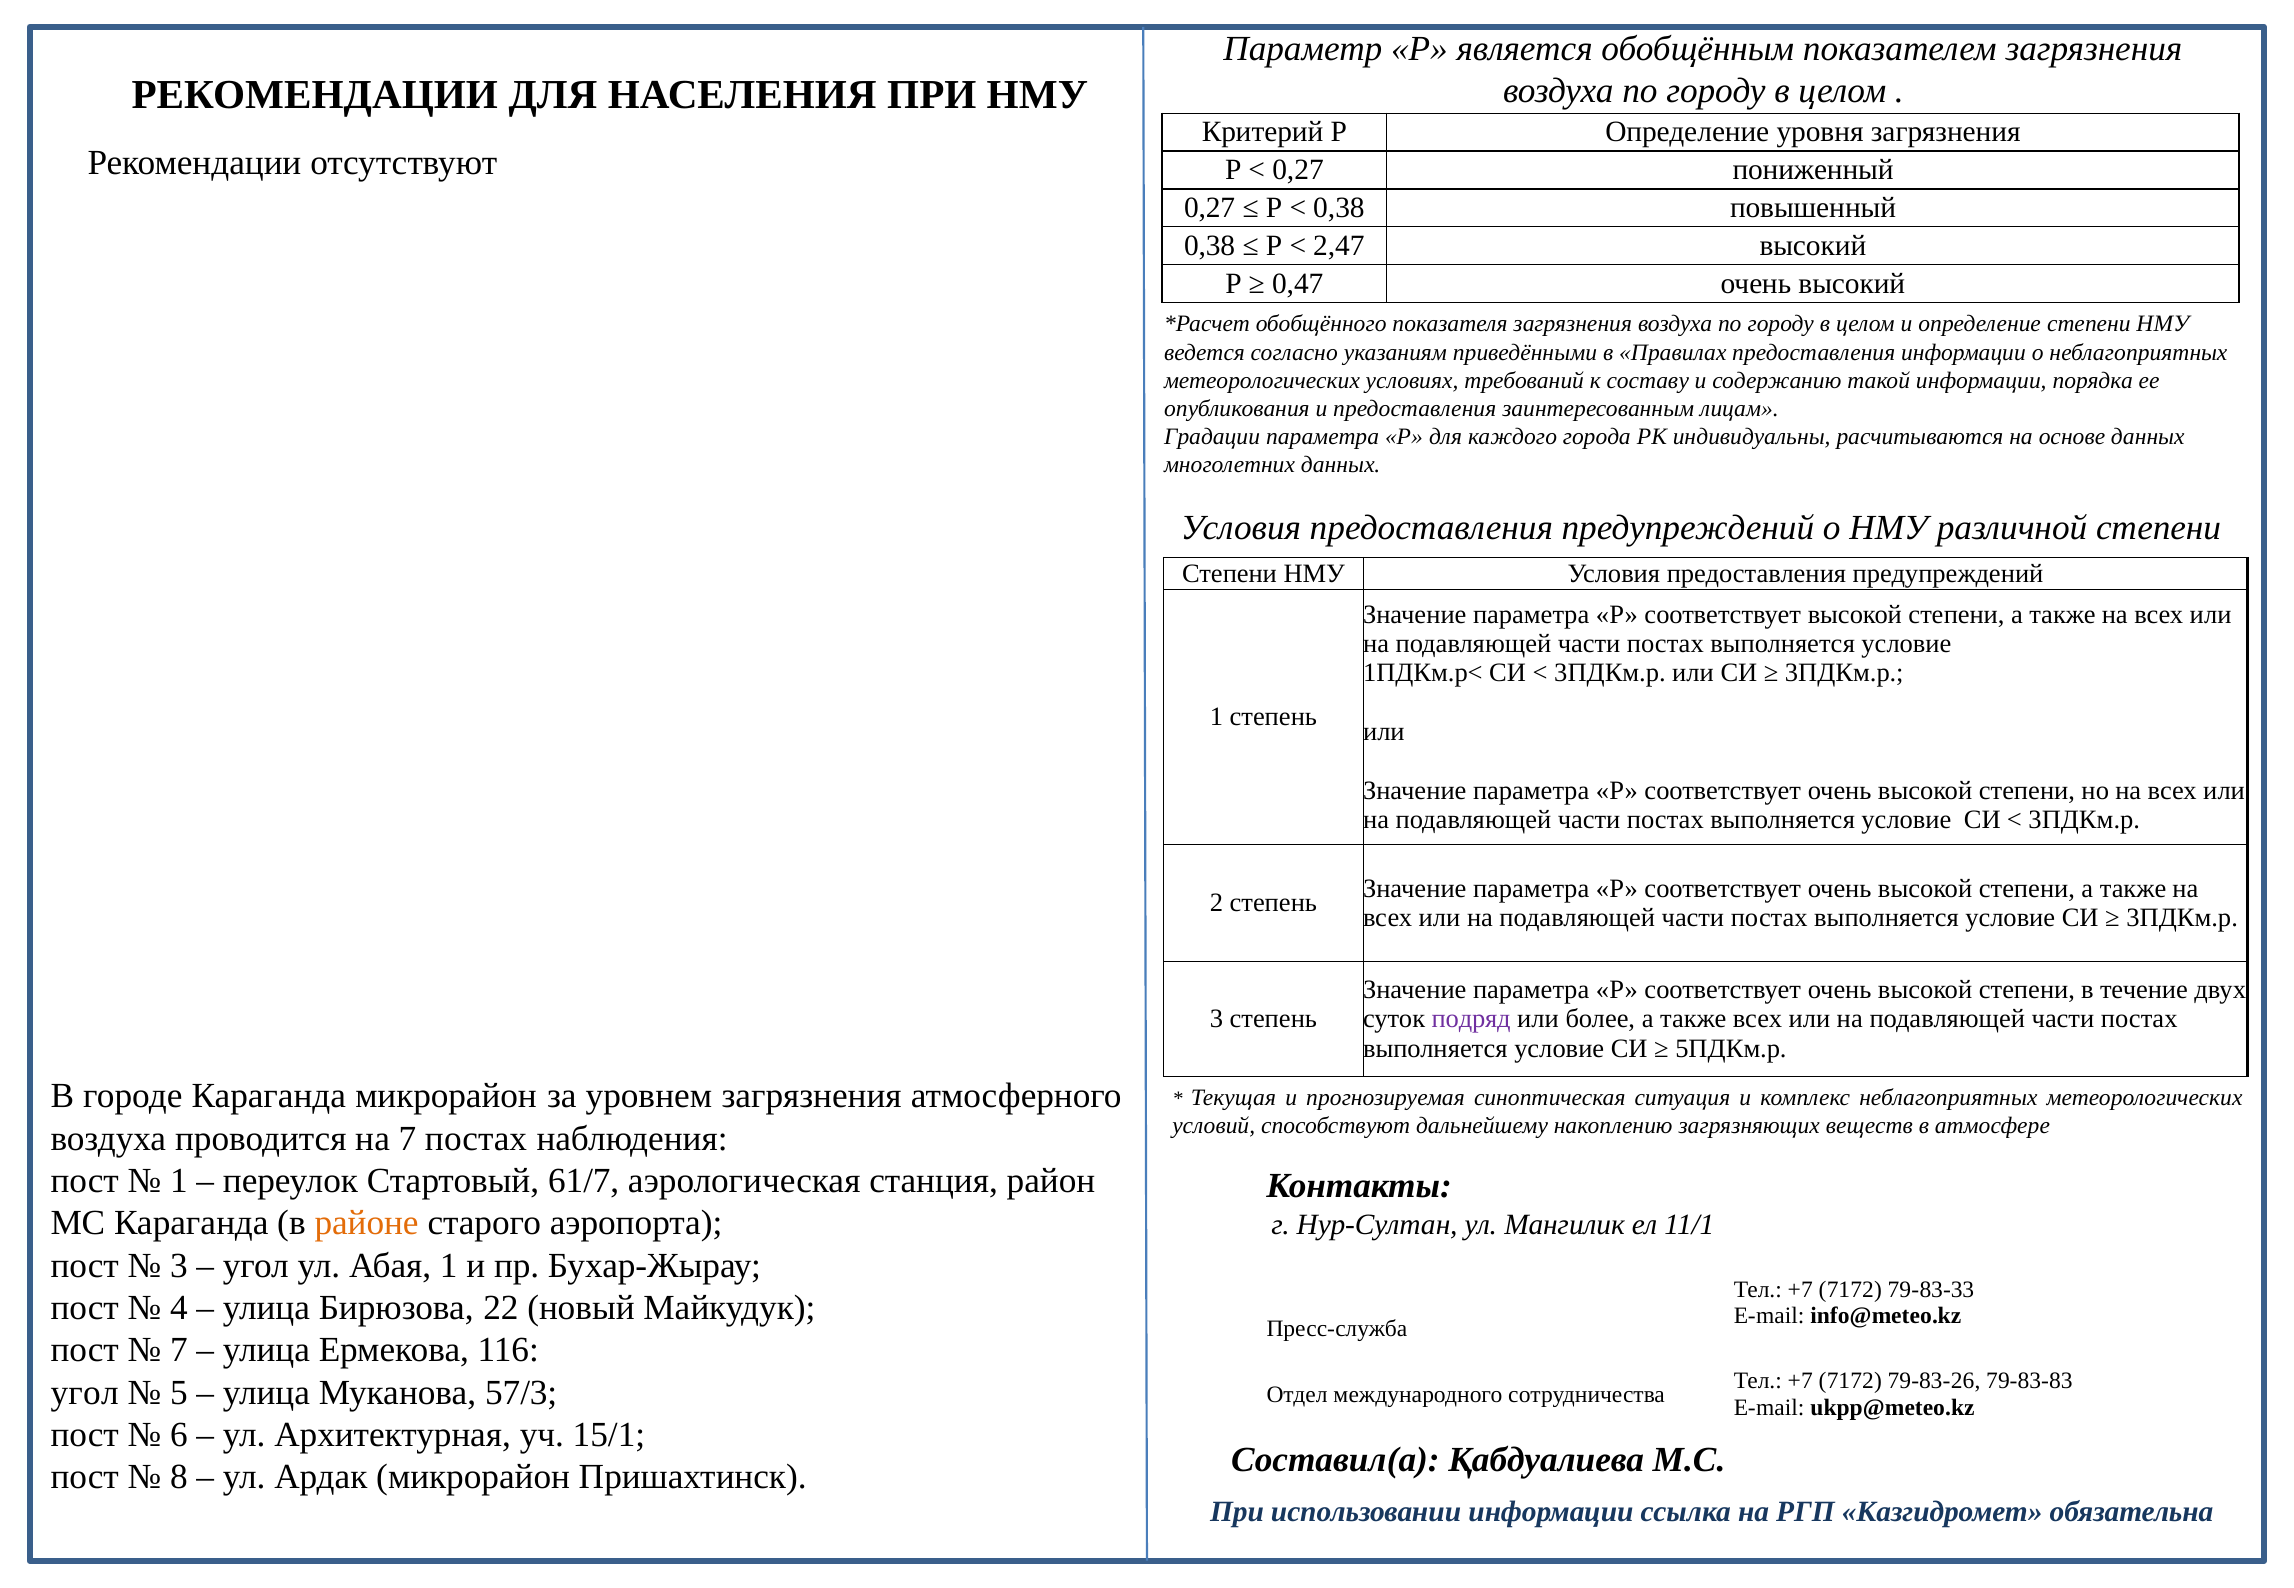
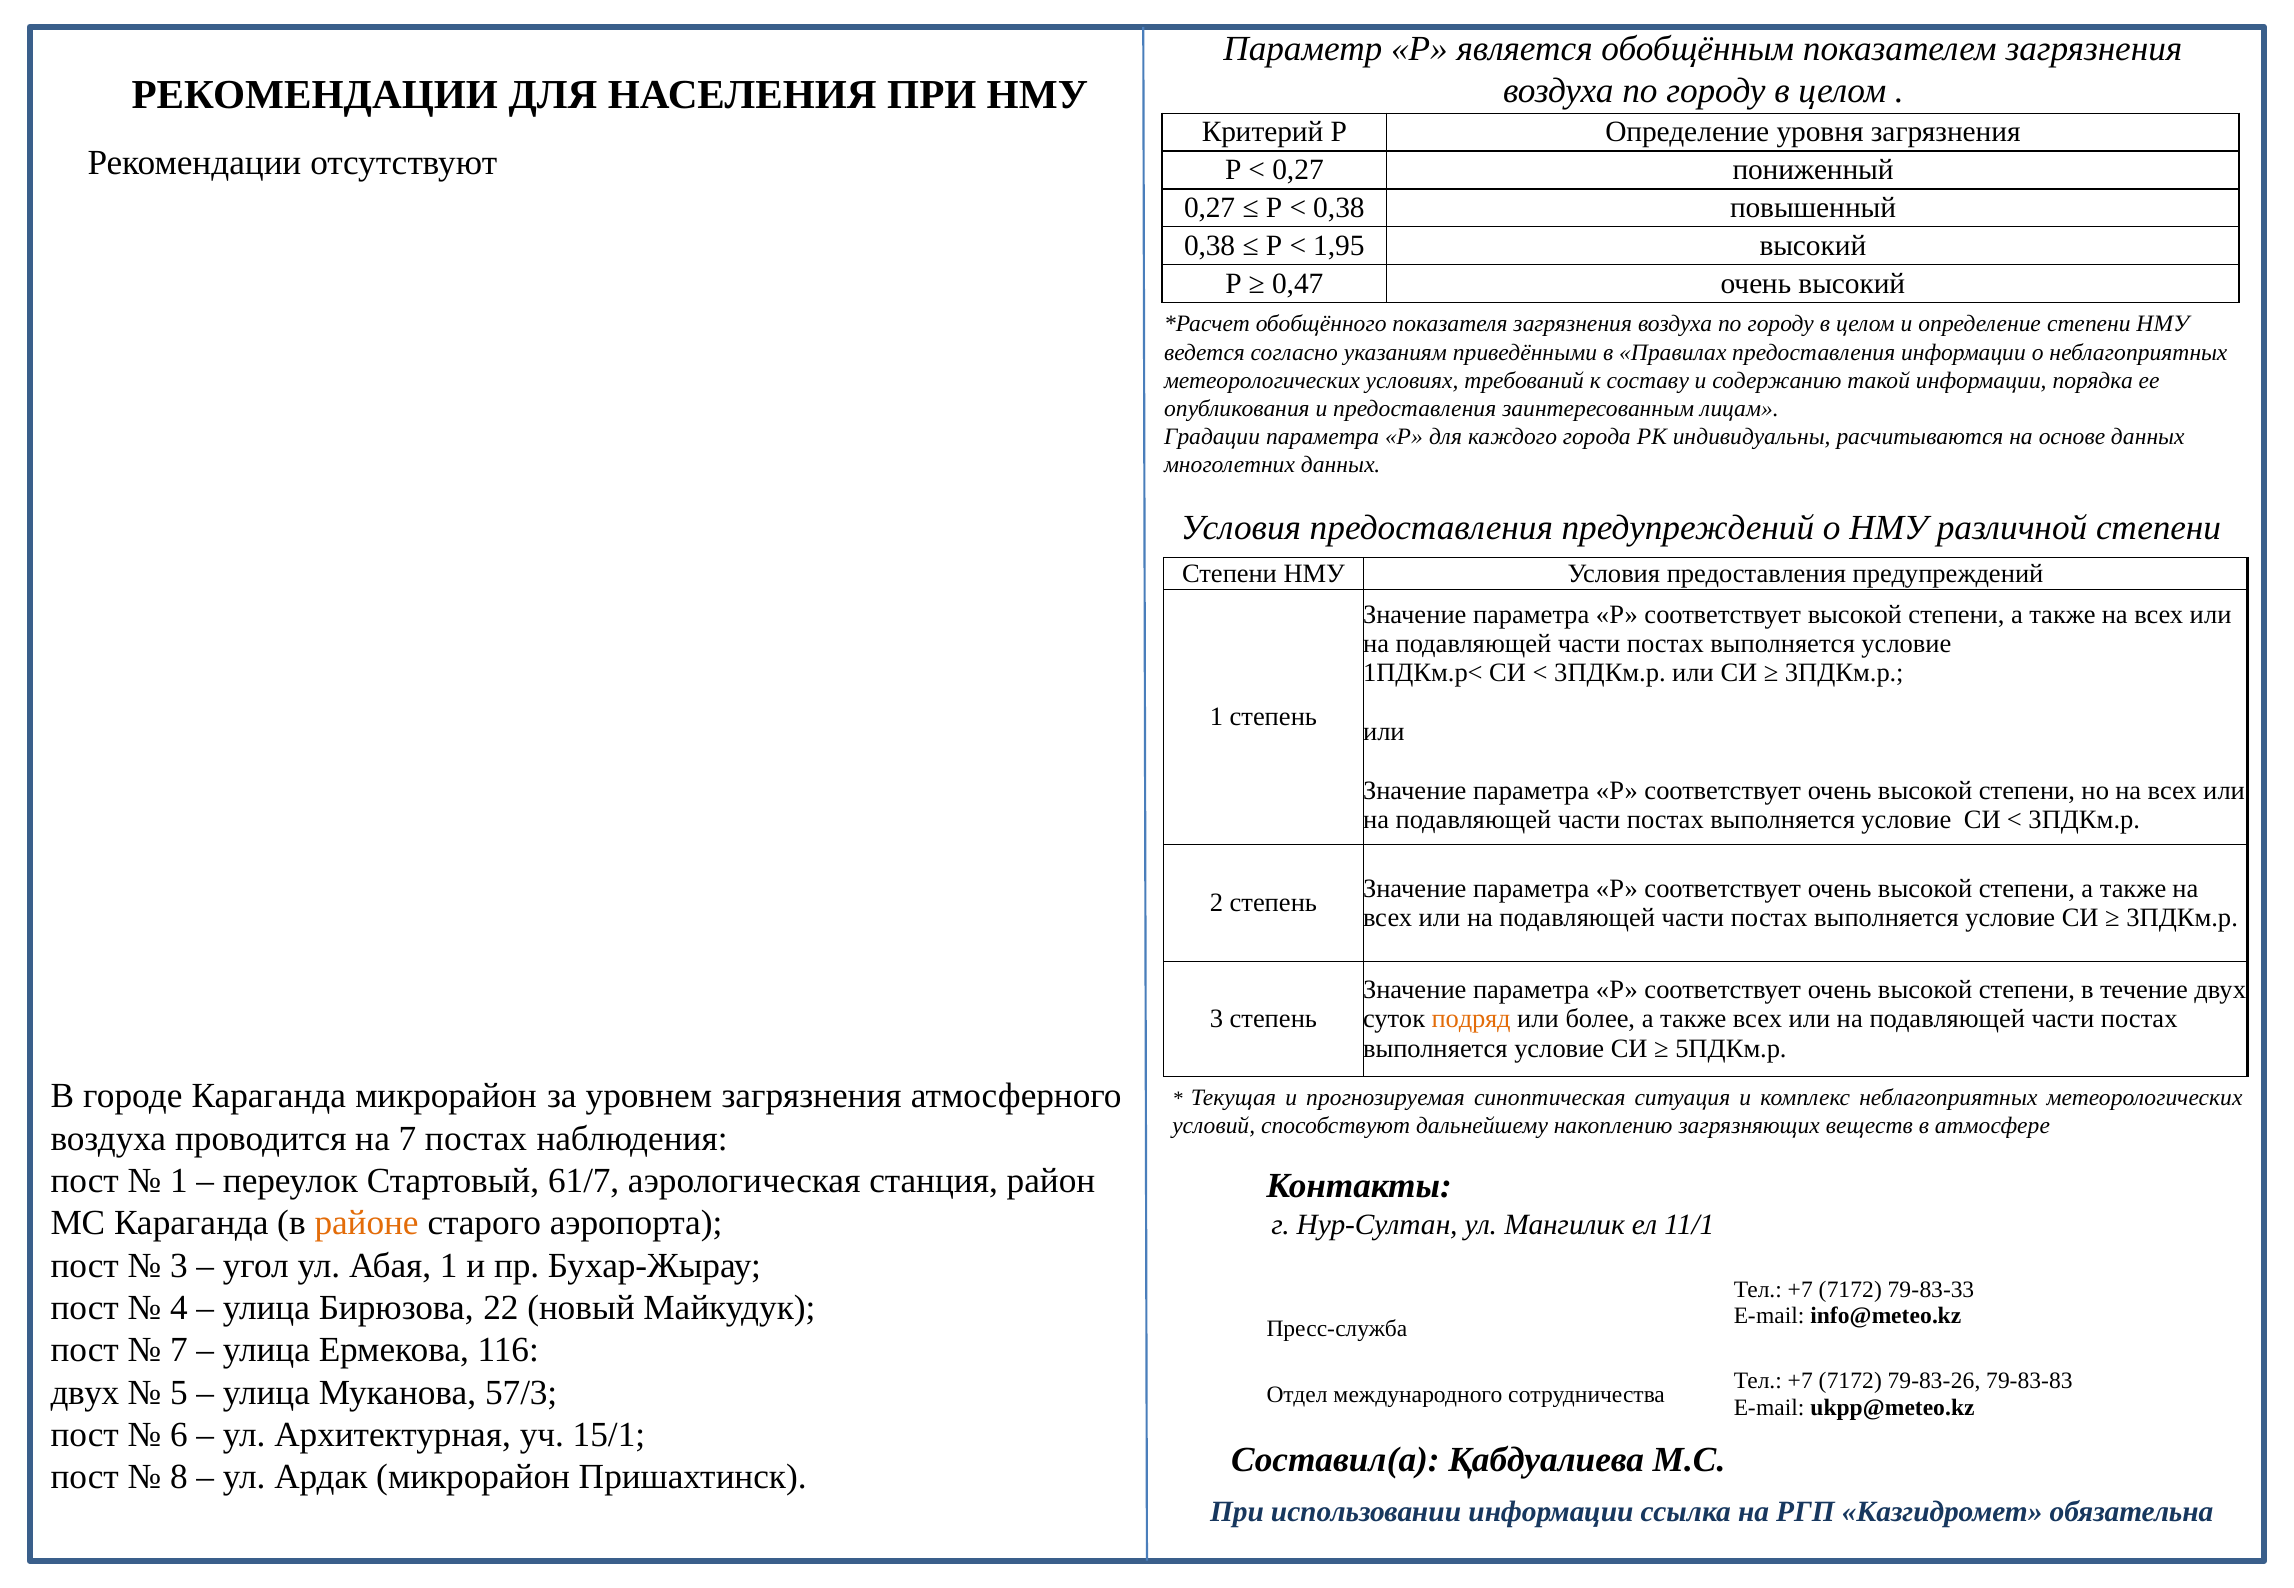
2,47: 2,47 -> 1,95
подряд colour: purple -> orange
угол at (85, 1393): угол -> двух
